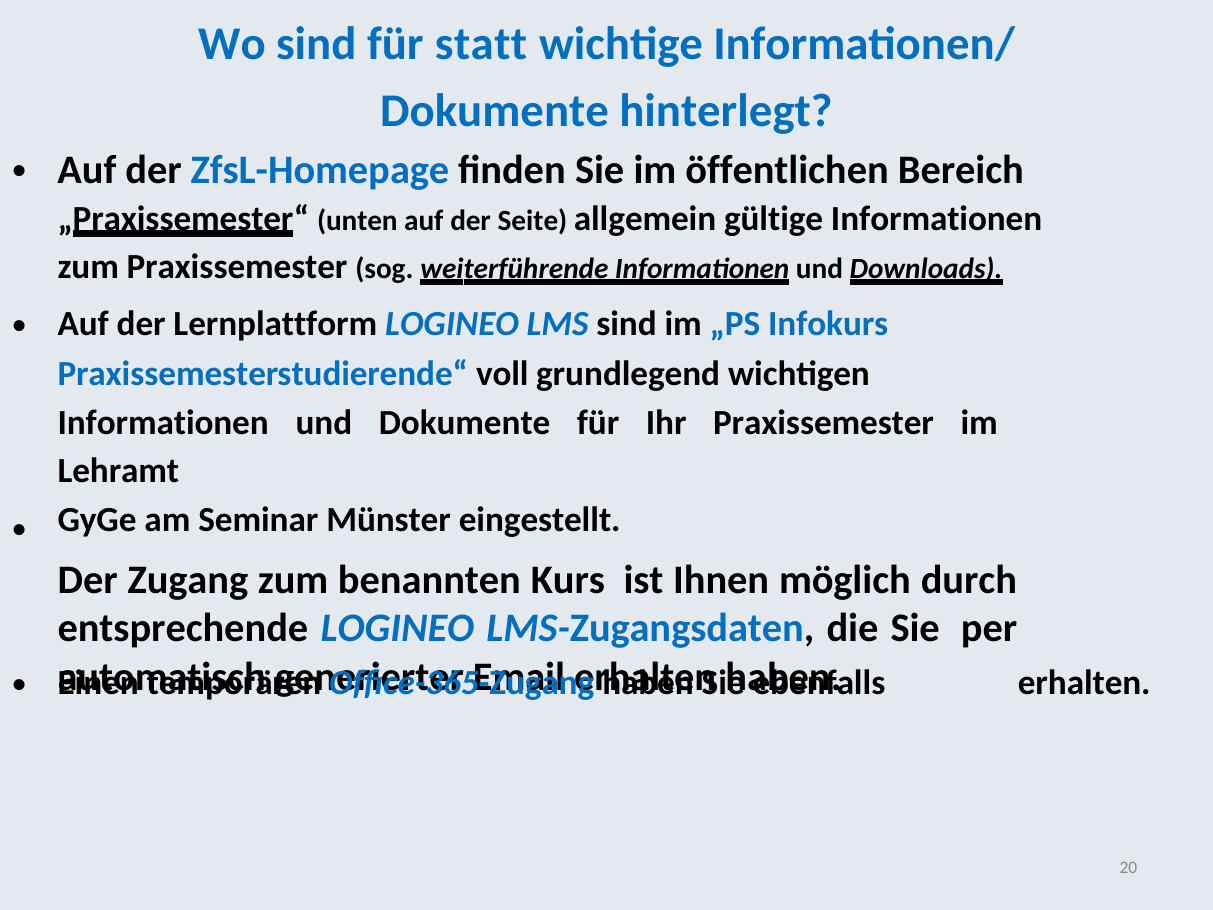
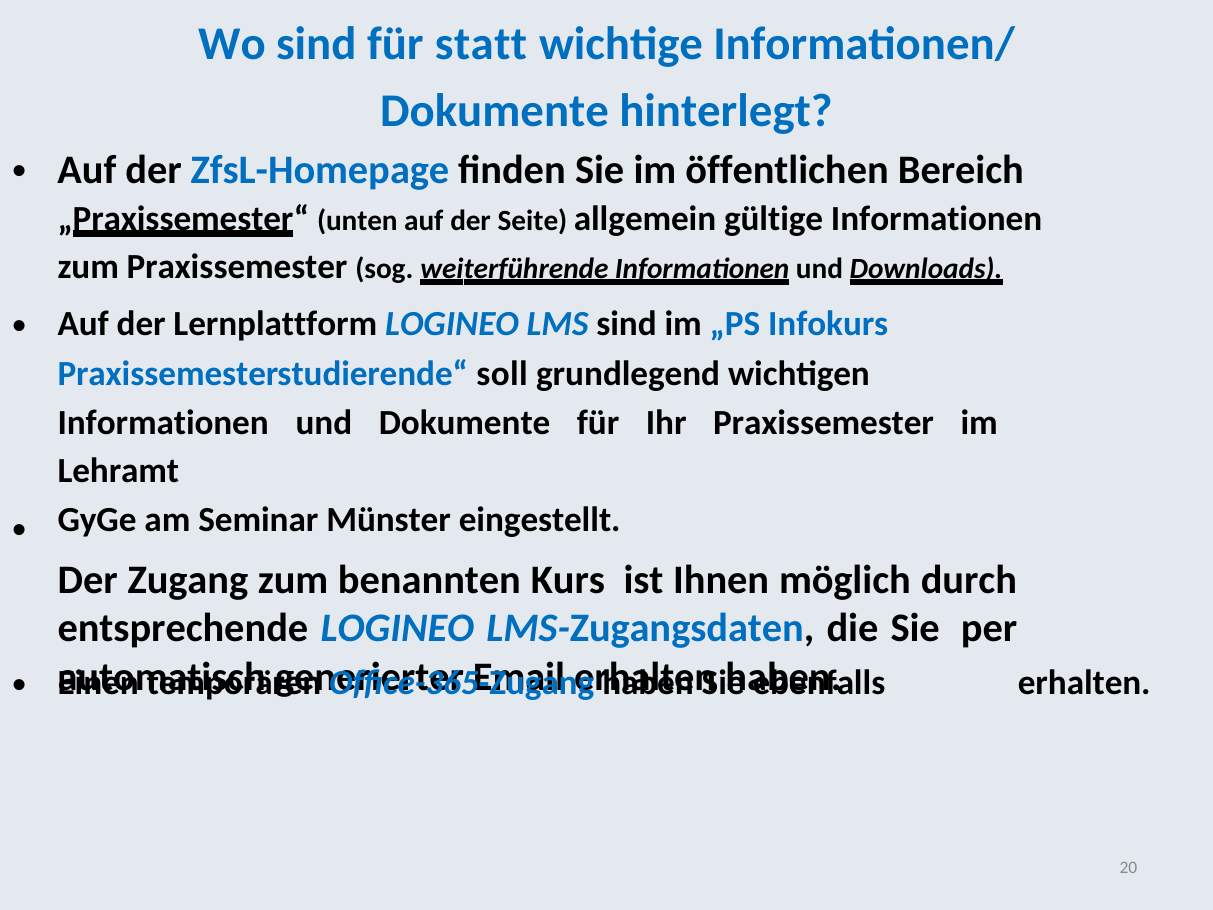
voll: voll -> soll
